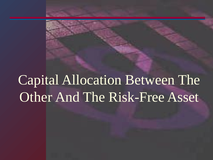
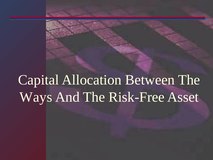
Other: Other -> Ways
